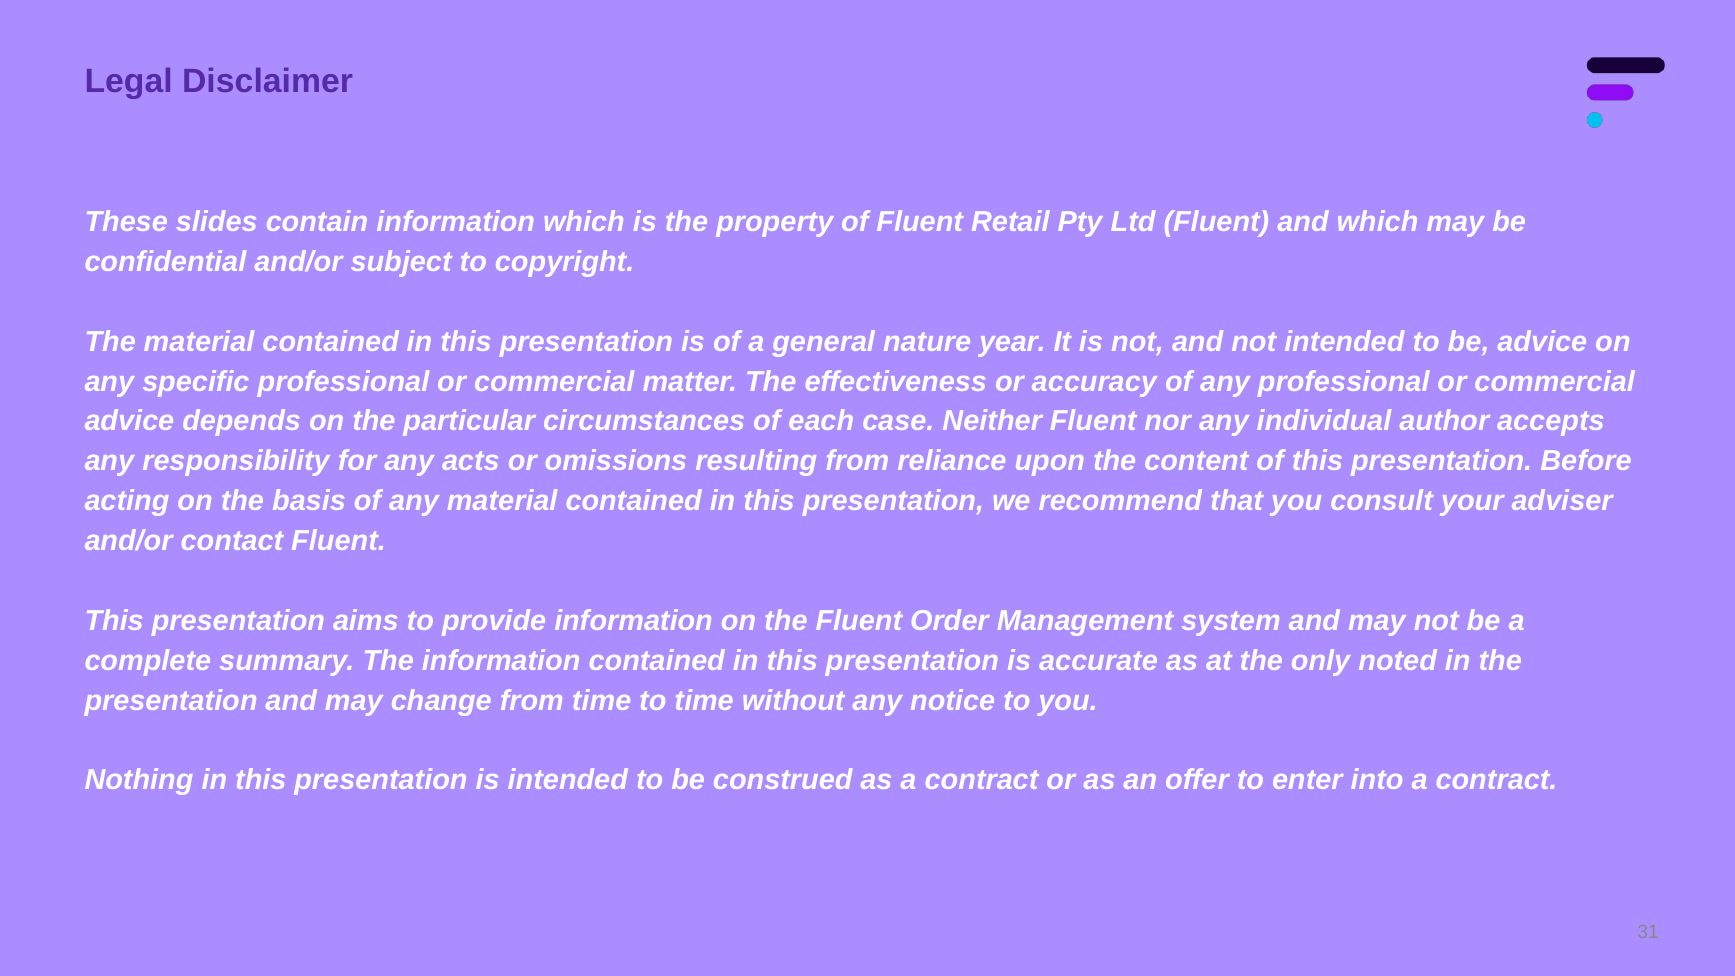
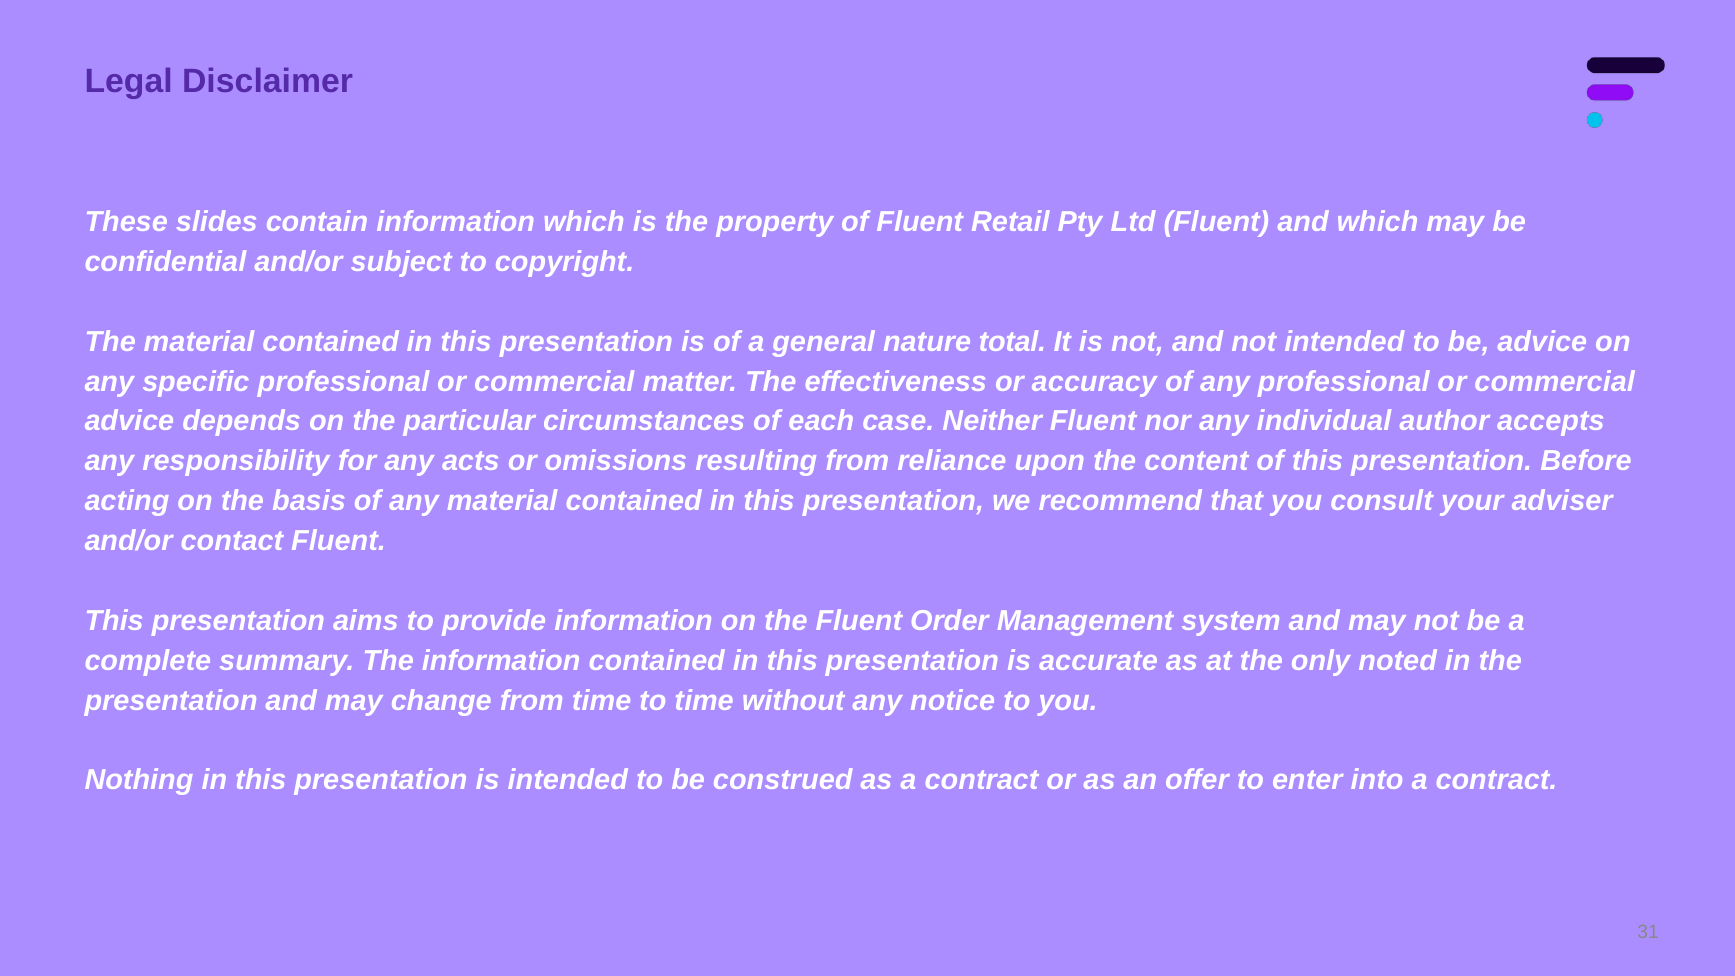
year: year -> total
